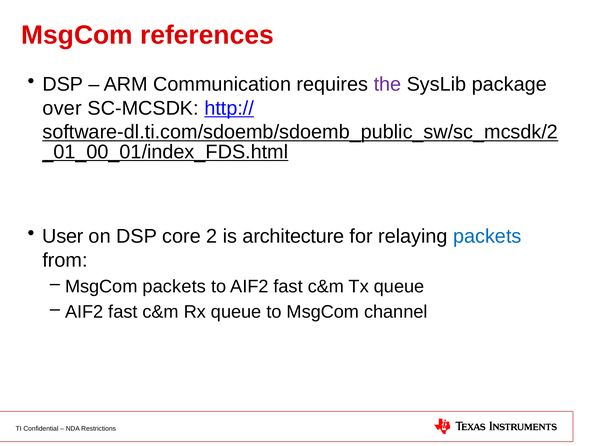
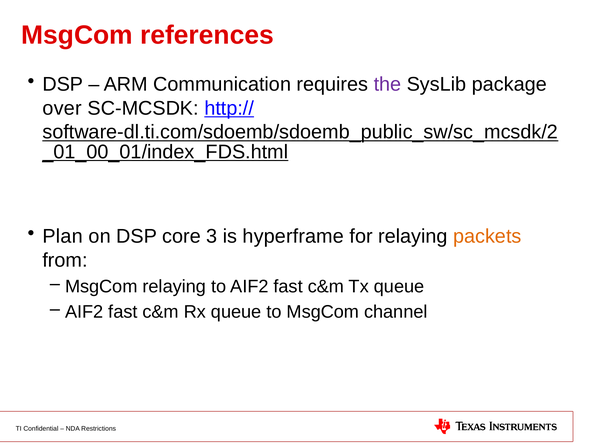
User: User -> Plan
2: 2 -> 3
architecture: architecture -> hyperframe
packets at (487, 237) colour: blue -> orange
MsgCom packets: packets -> relaying
